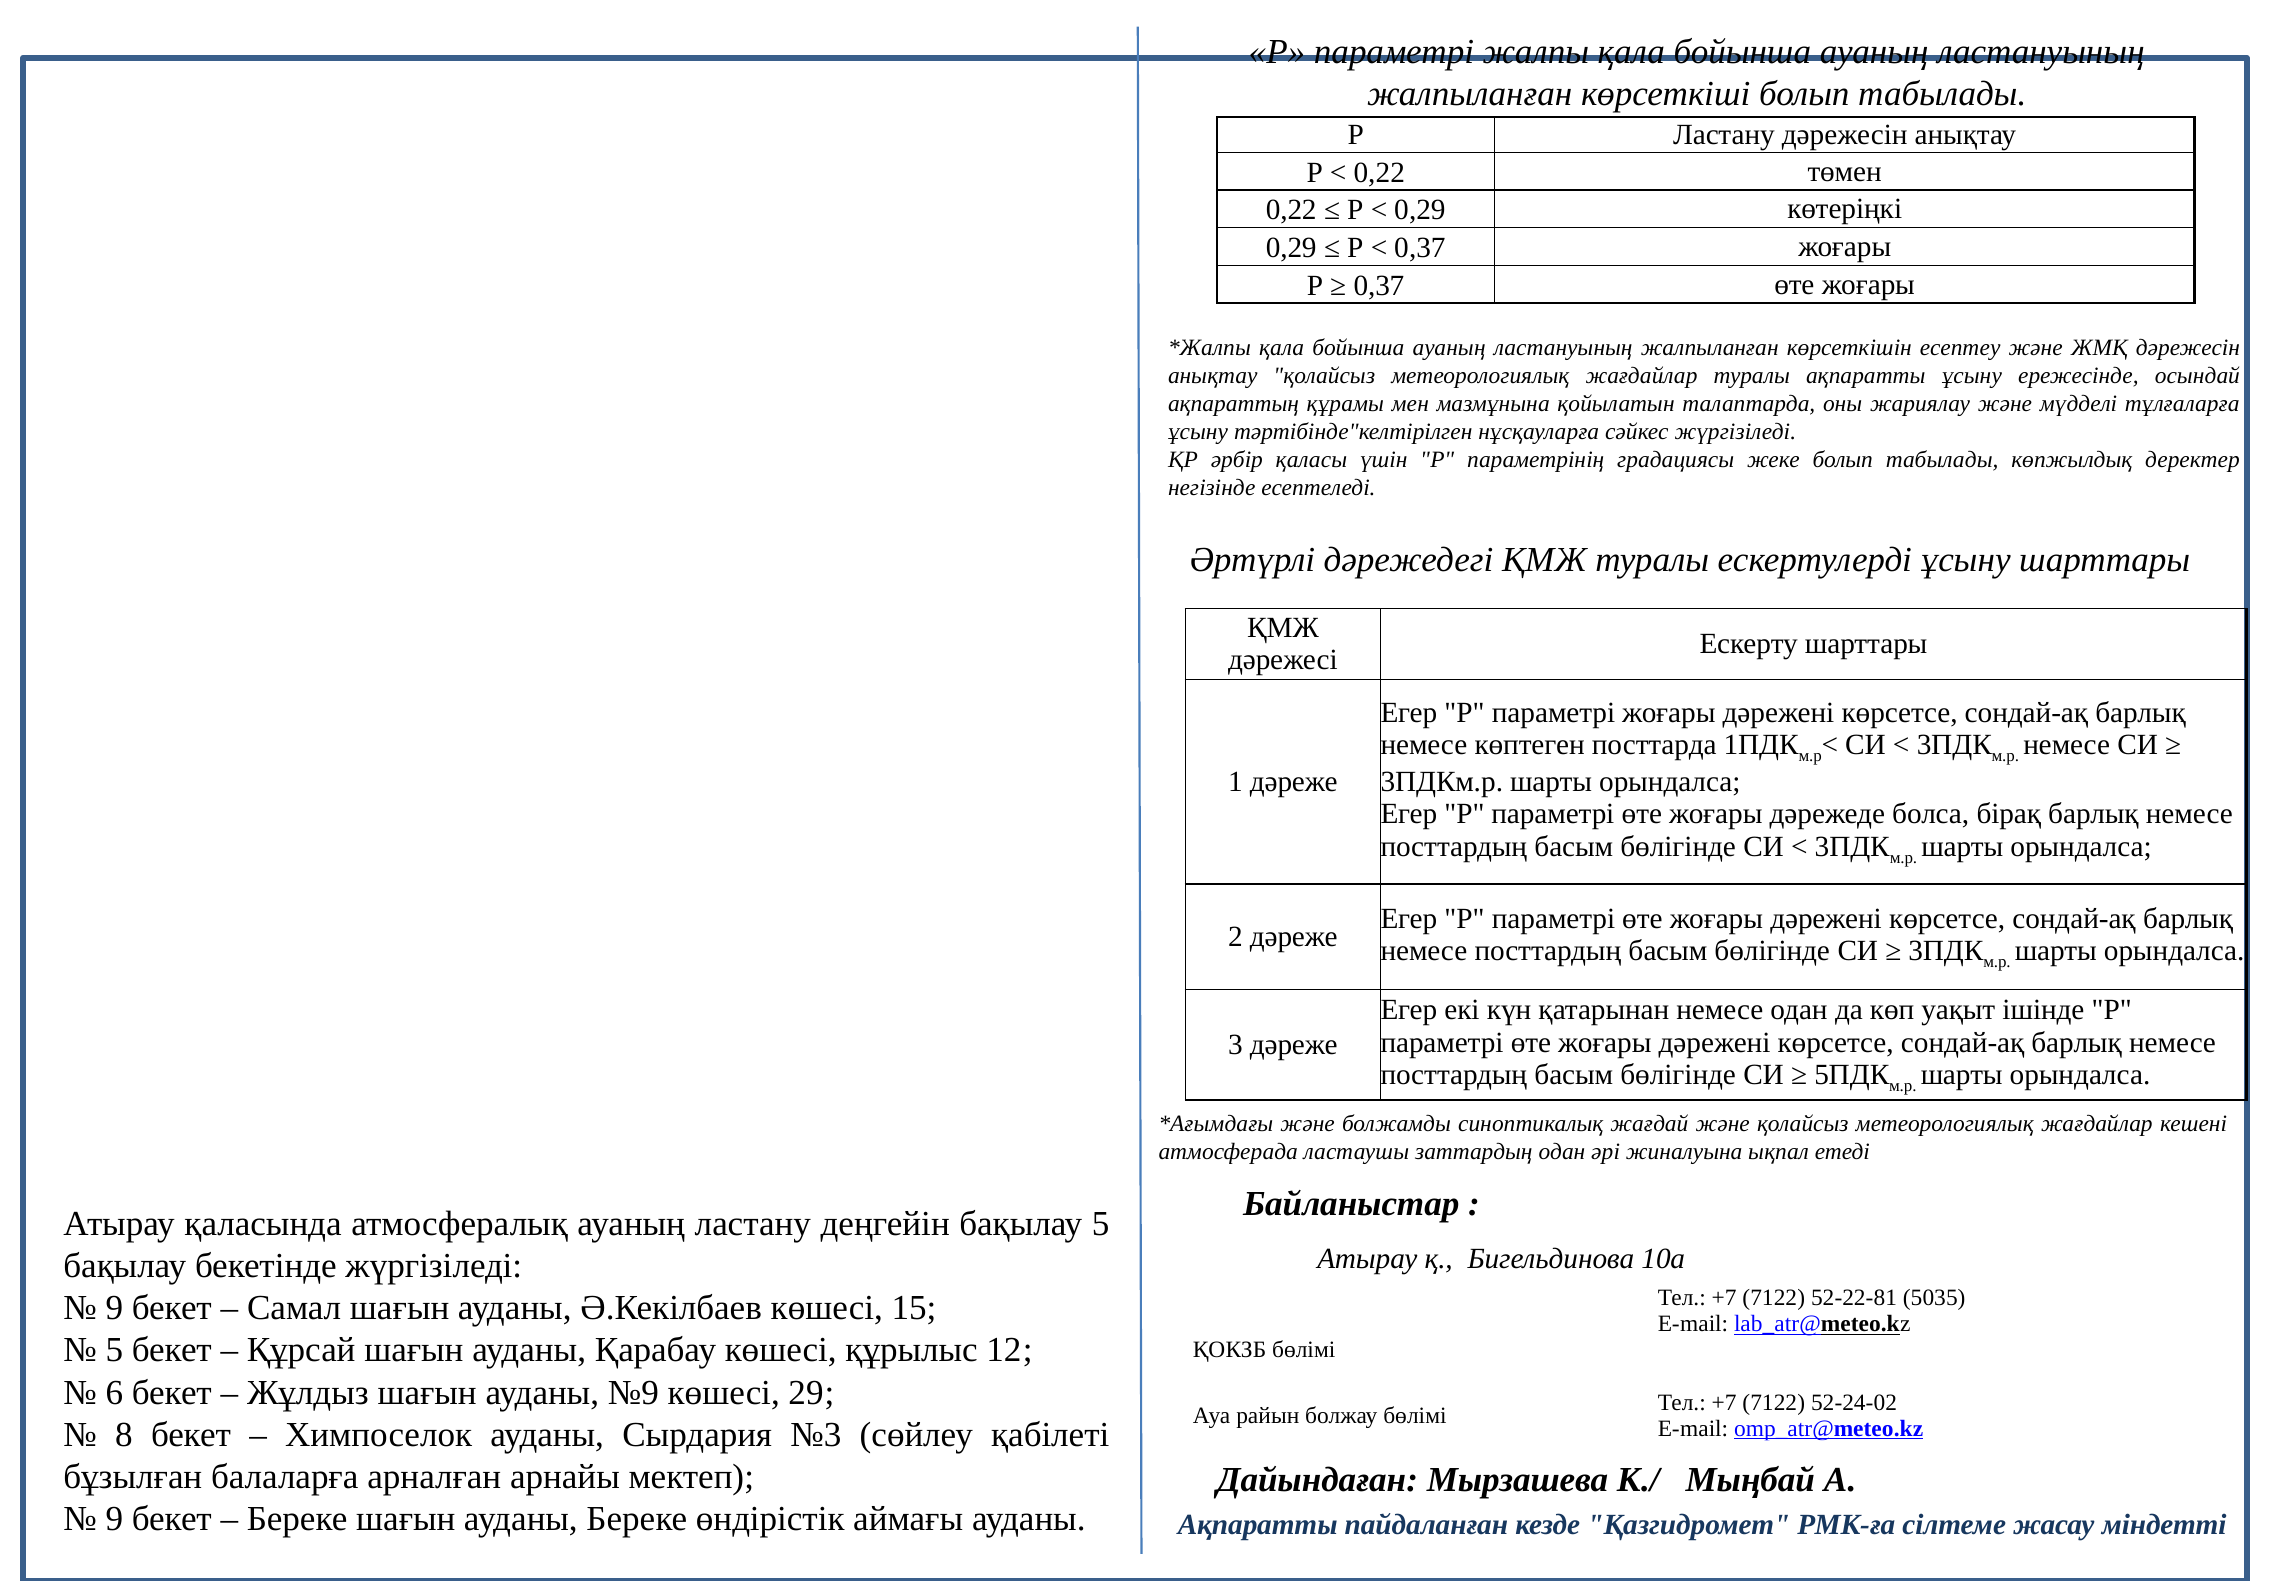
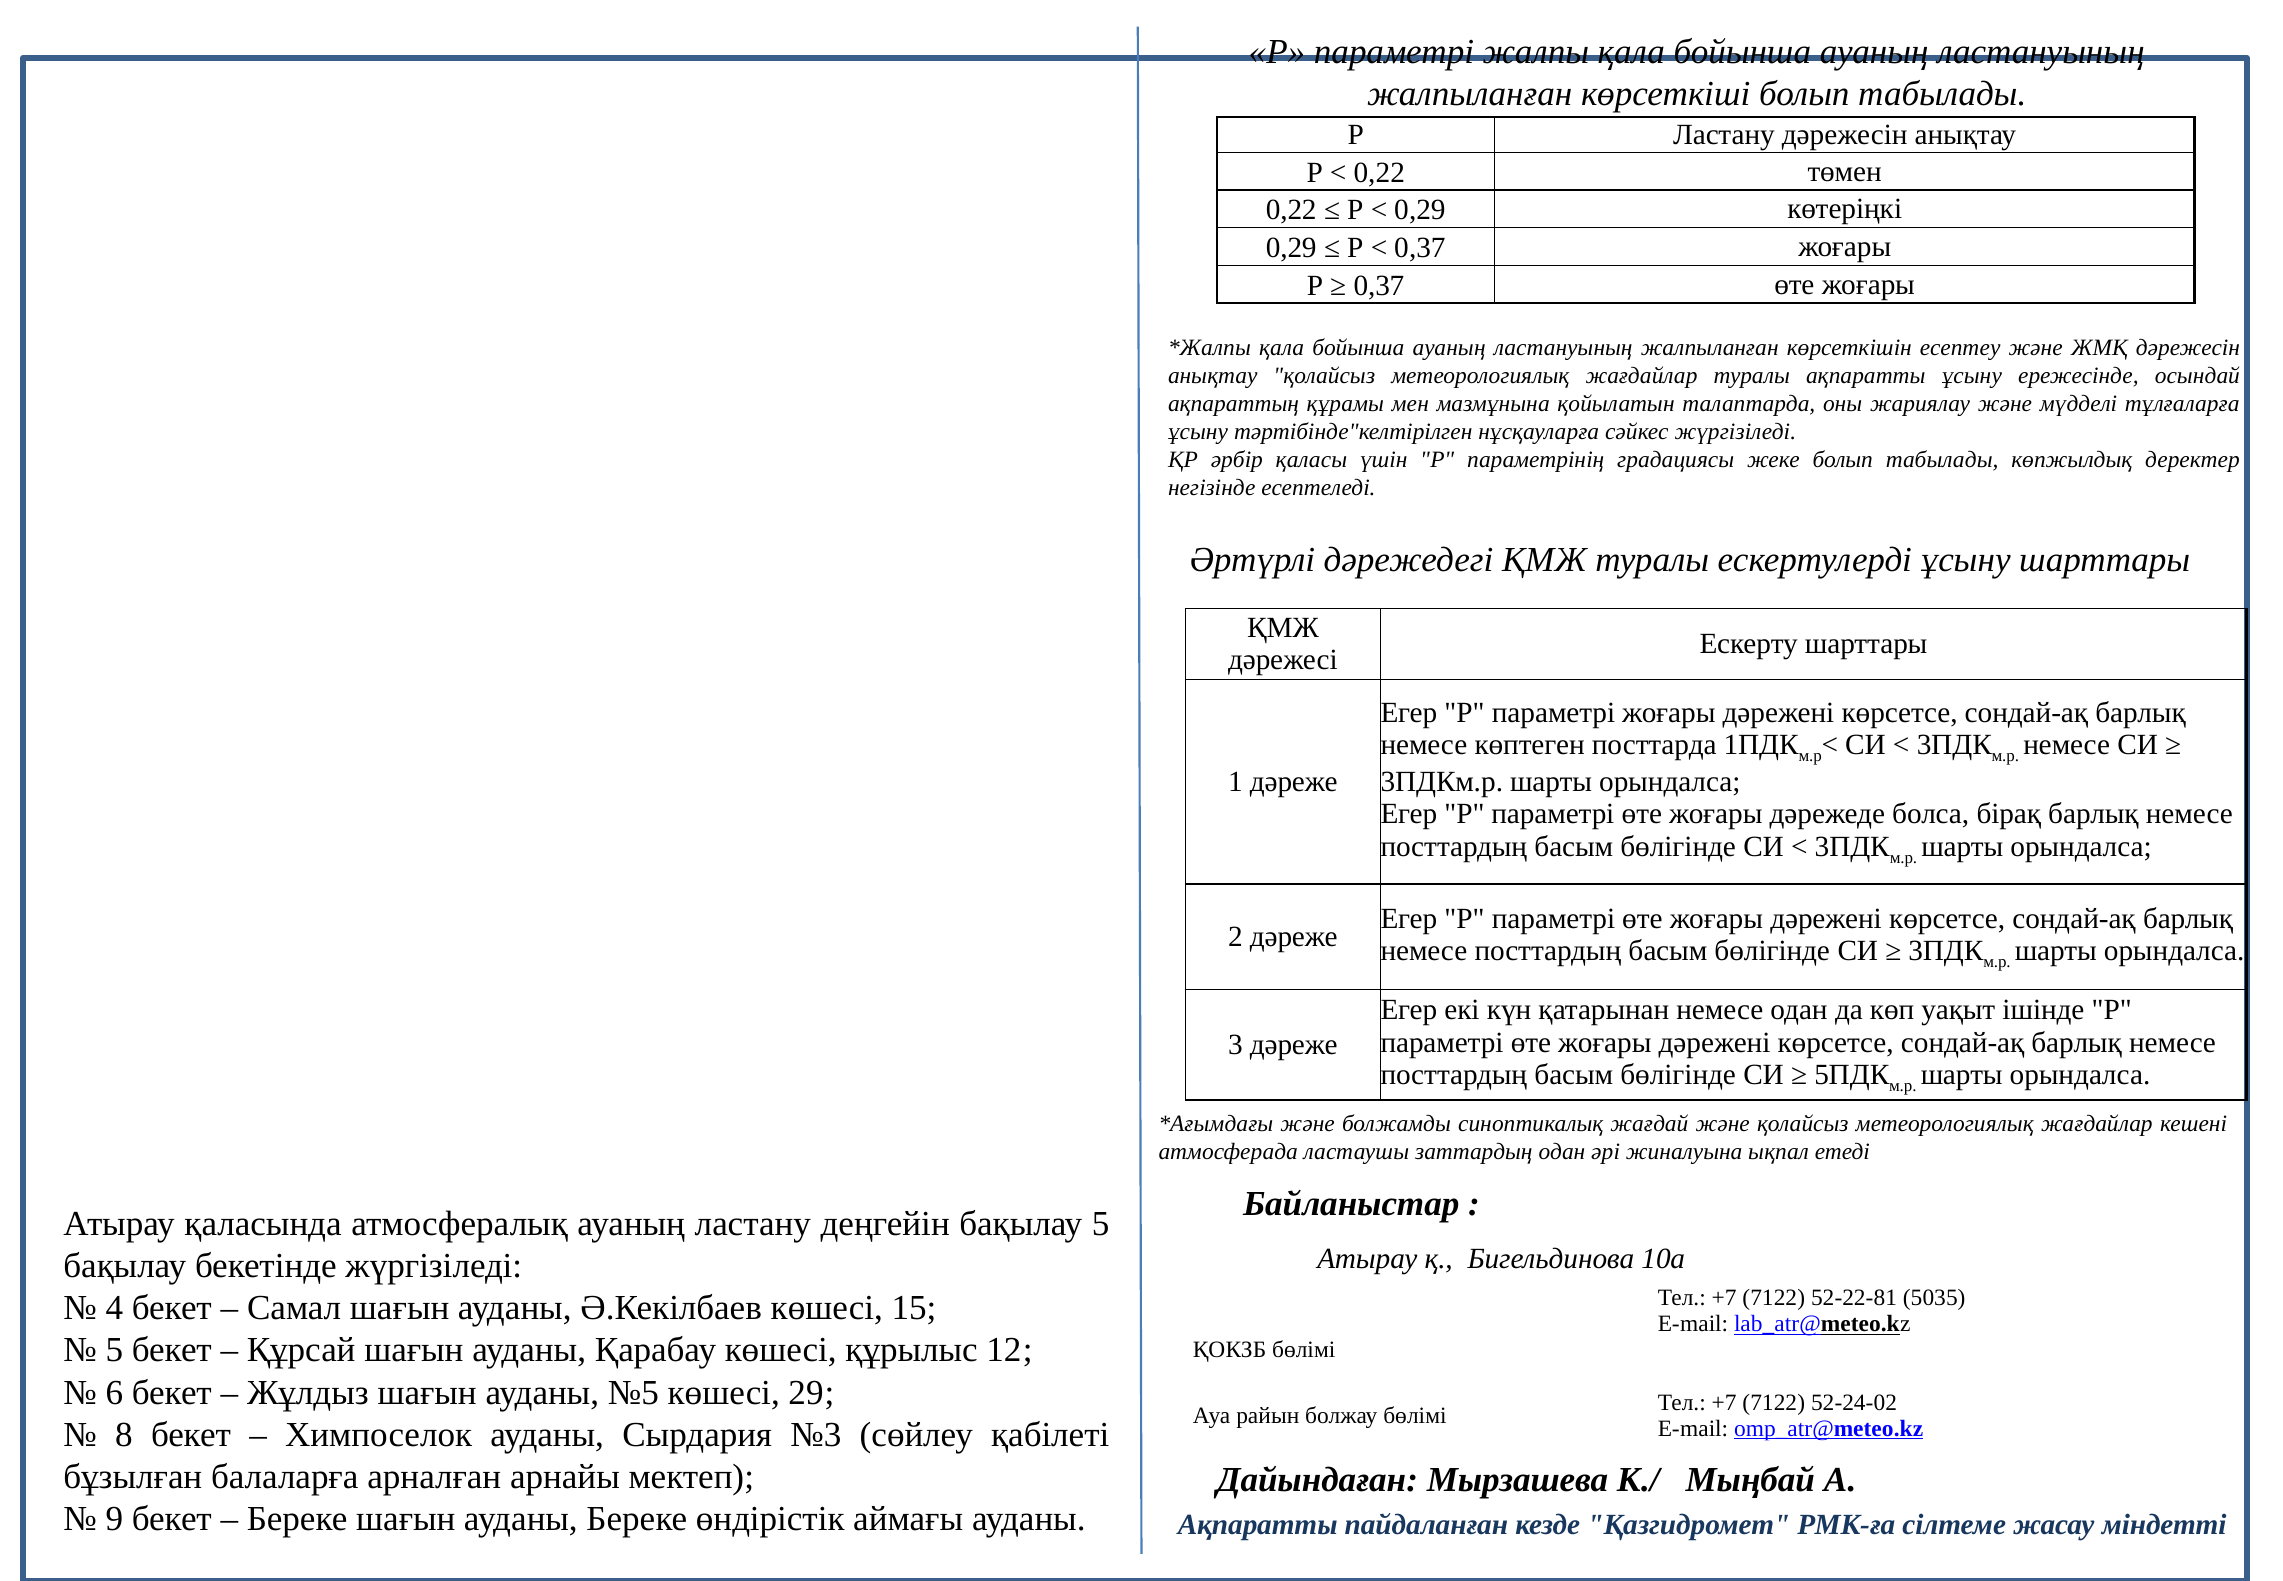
9 at (114, 1308): 9 -> 4
№9: №9 -> №5
